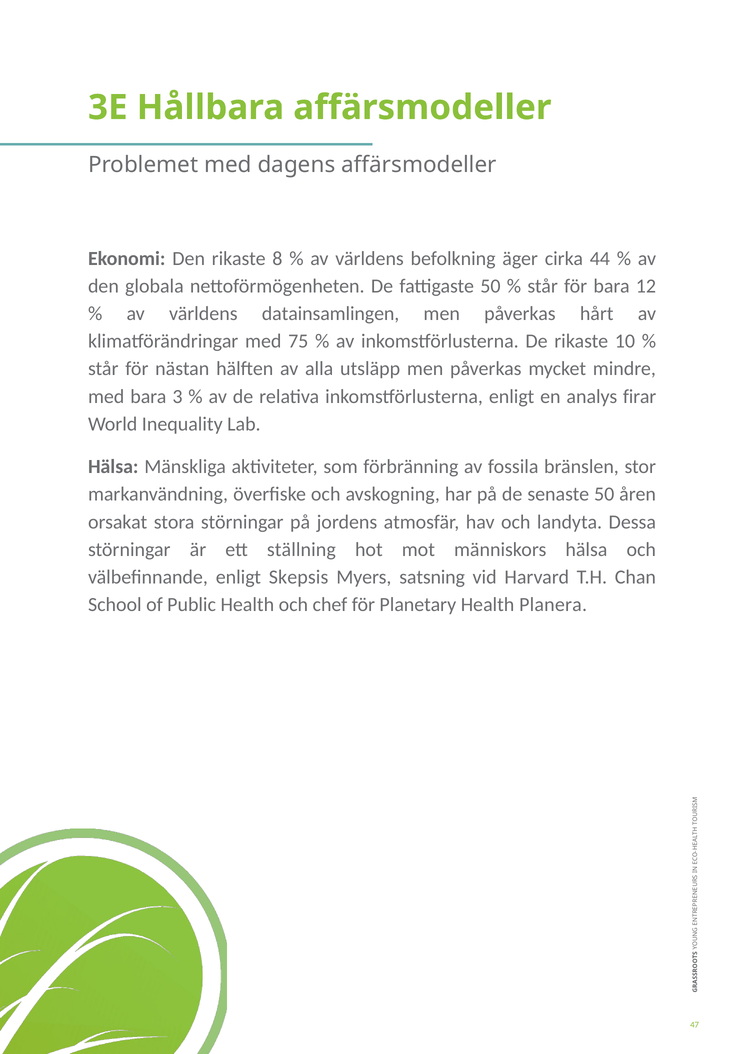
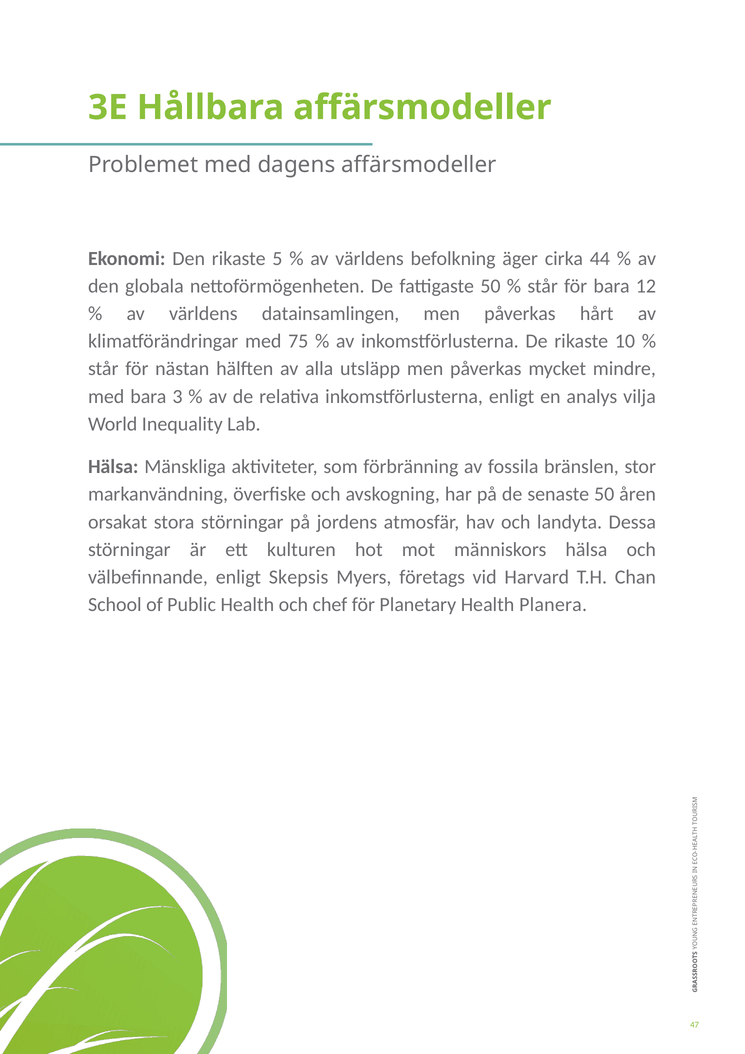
8: 8 -> 5
firar: firar -> vilja
ställning: ställning -> kulturen
satsning: satsning -> företags
